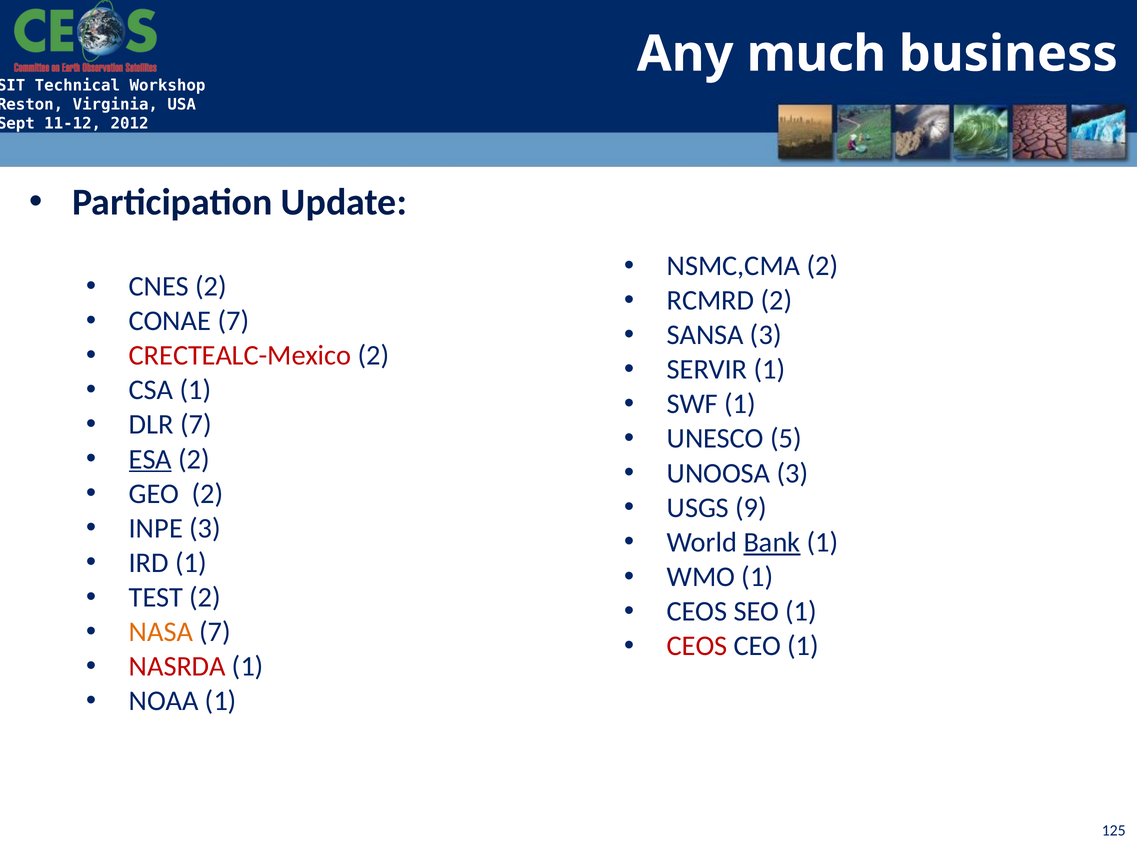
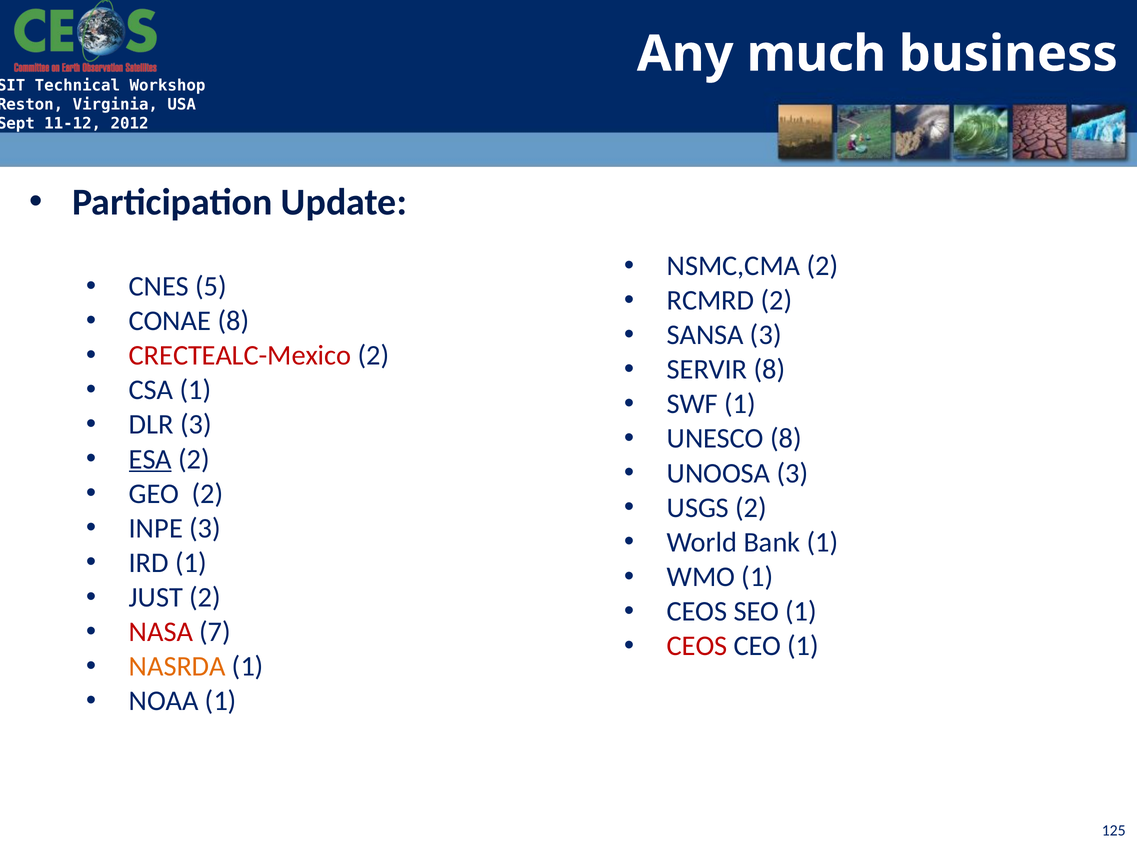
CNES 2: 2 -> 5
CONAE 7: 7 -> 8
SERVIR 1: 1 -> 8
DLR 7: 7 -> 3
UNESCO 5: 5 -> 8
USGS 9: 9 -> 2
Bank underline: present -> none
TEST: TEST -> JUST
NASA colour: orange -> red
NASRDA colour: red -> orange
